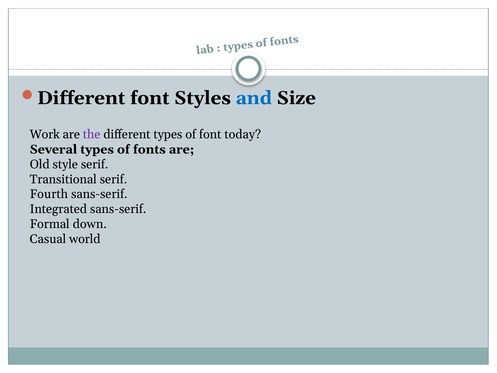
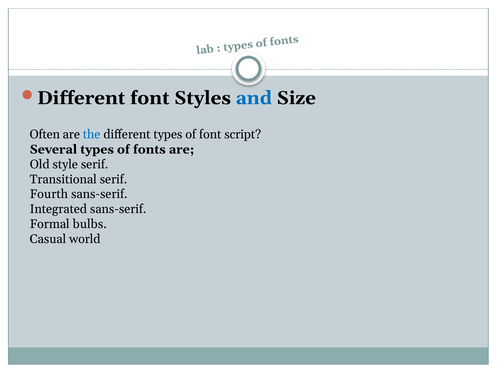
Work: Work -> Often
the colour: purple -> blue
today: today -> script
down: down -> bulbs
